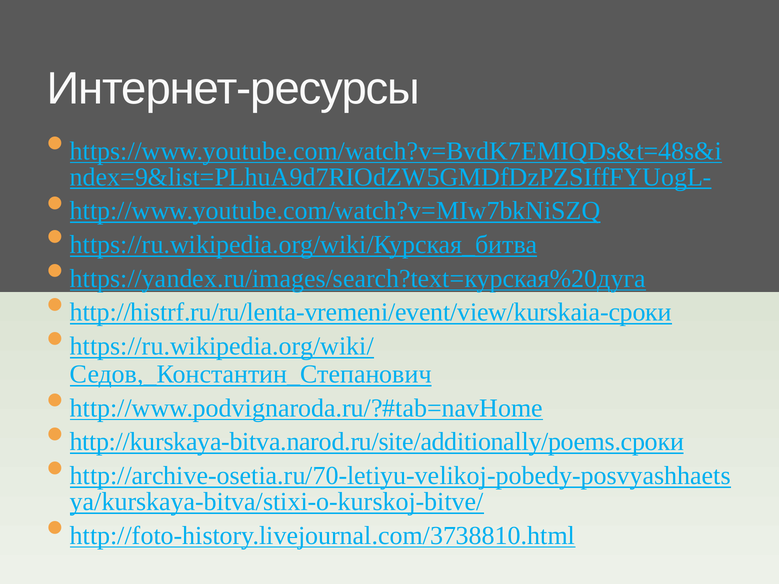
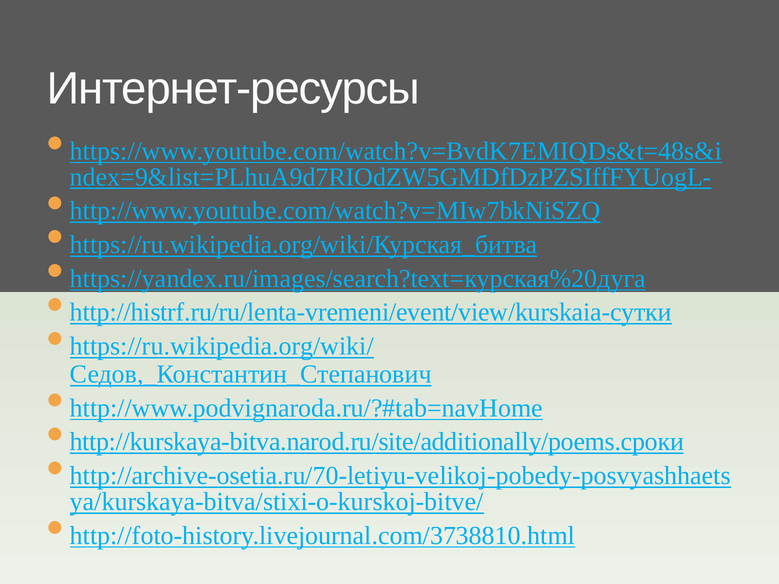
http://histrf.ru/ru/lenta-vremeni/event/view/kurskaia-сроки: http://histrf.ru/ru/lenta-vremeni/event/view/kurskaia-сроки -> http://histrf.ru/ru/lenta-vremeni/event/view/kurskaia-сутки
